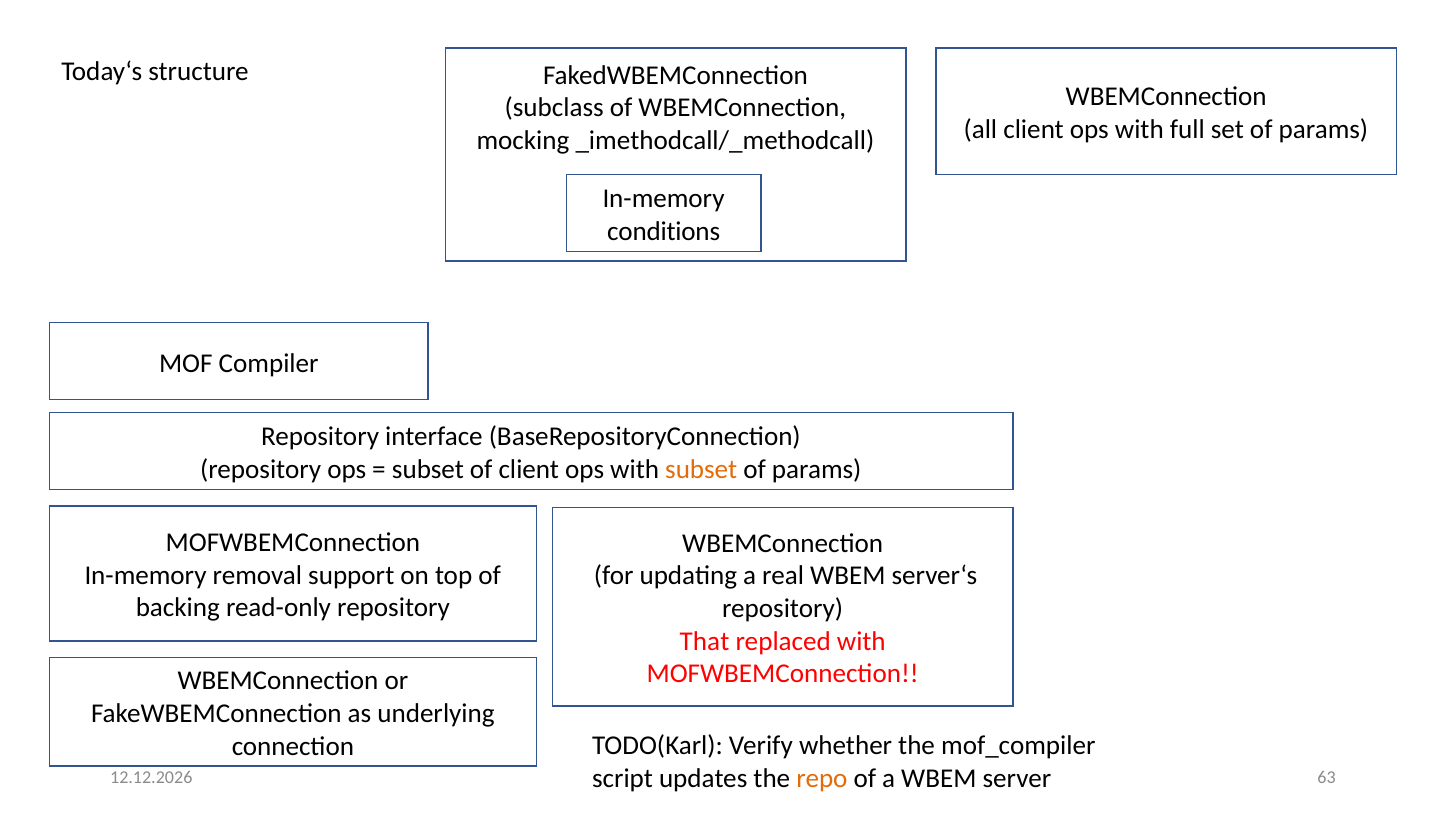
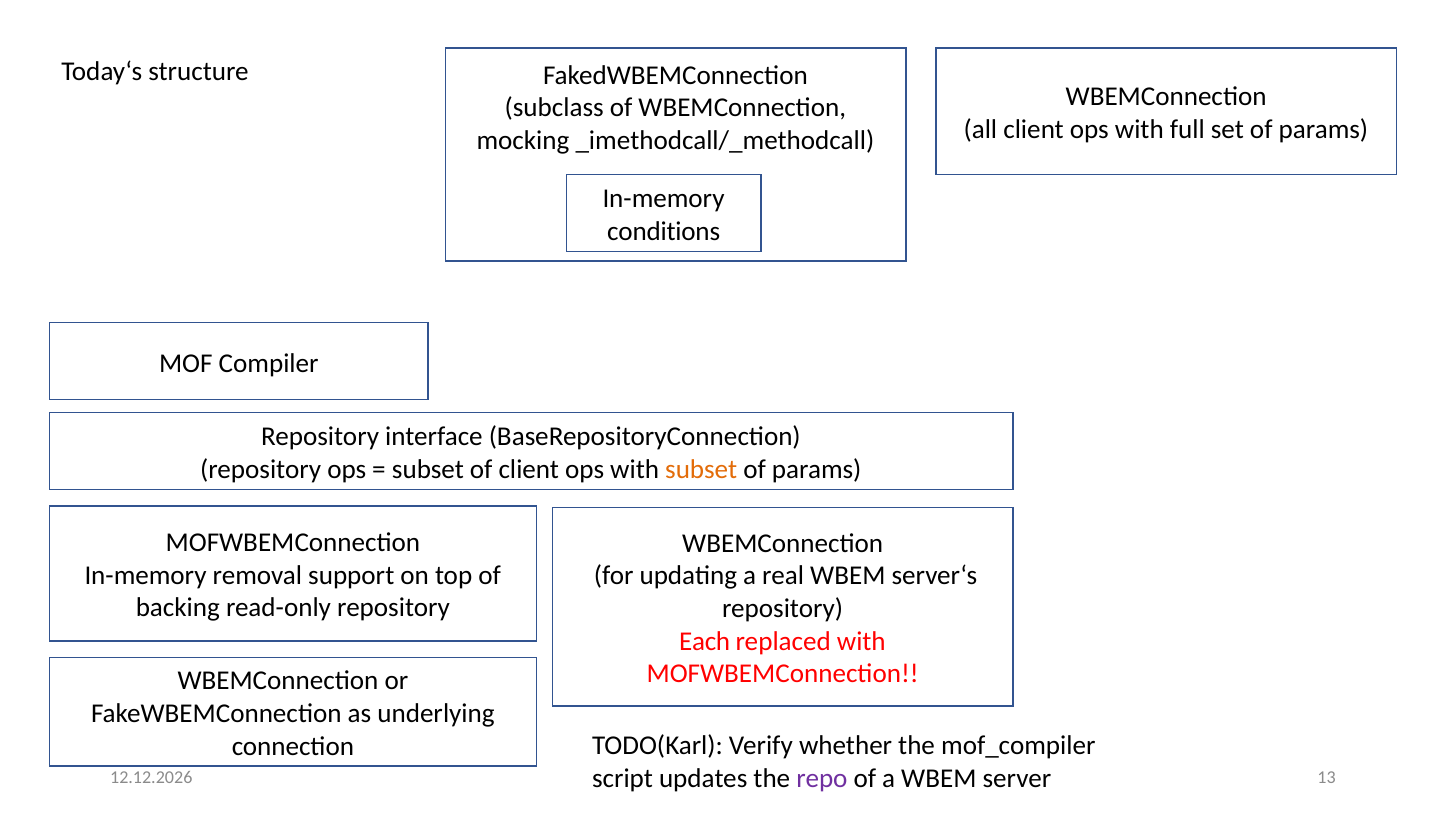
That: That -> Each
repo colour: orange -> purple
63: 63 -> 13
